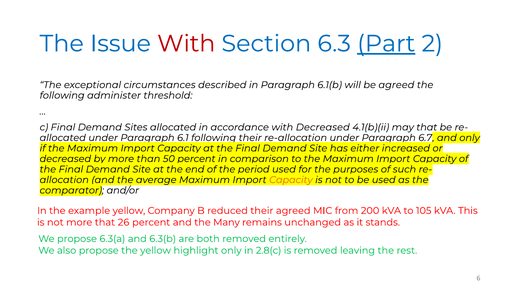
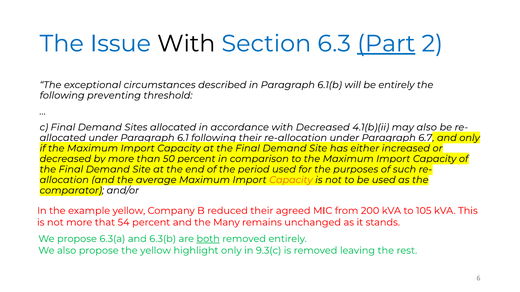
With at (186, 44) colour: red -> black
be agreed: agreed -> entirely
administer: administer -> preventing
may that: that -> also
26: 26 -> 54
both underline: none -> present
2.8(c: 2.8(c -> 9.3(c
